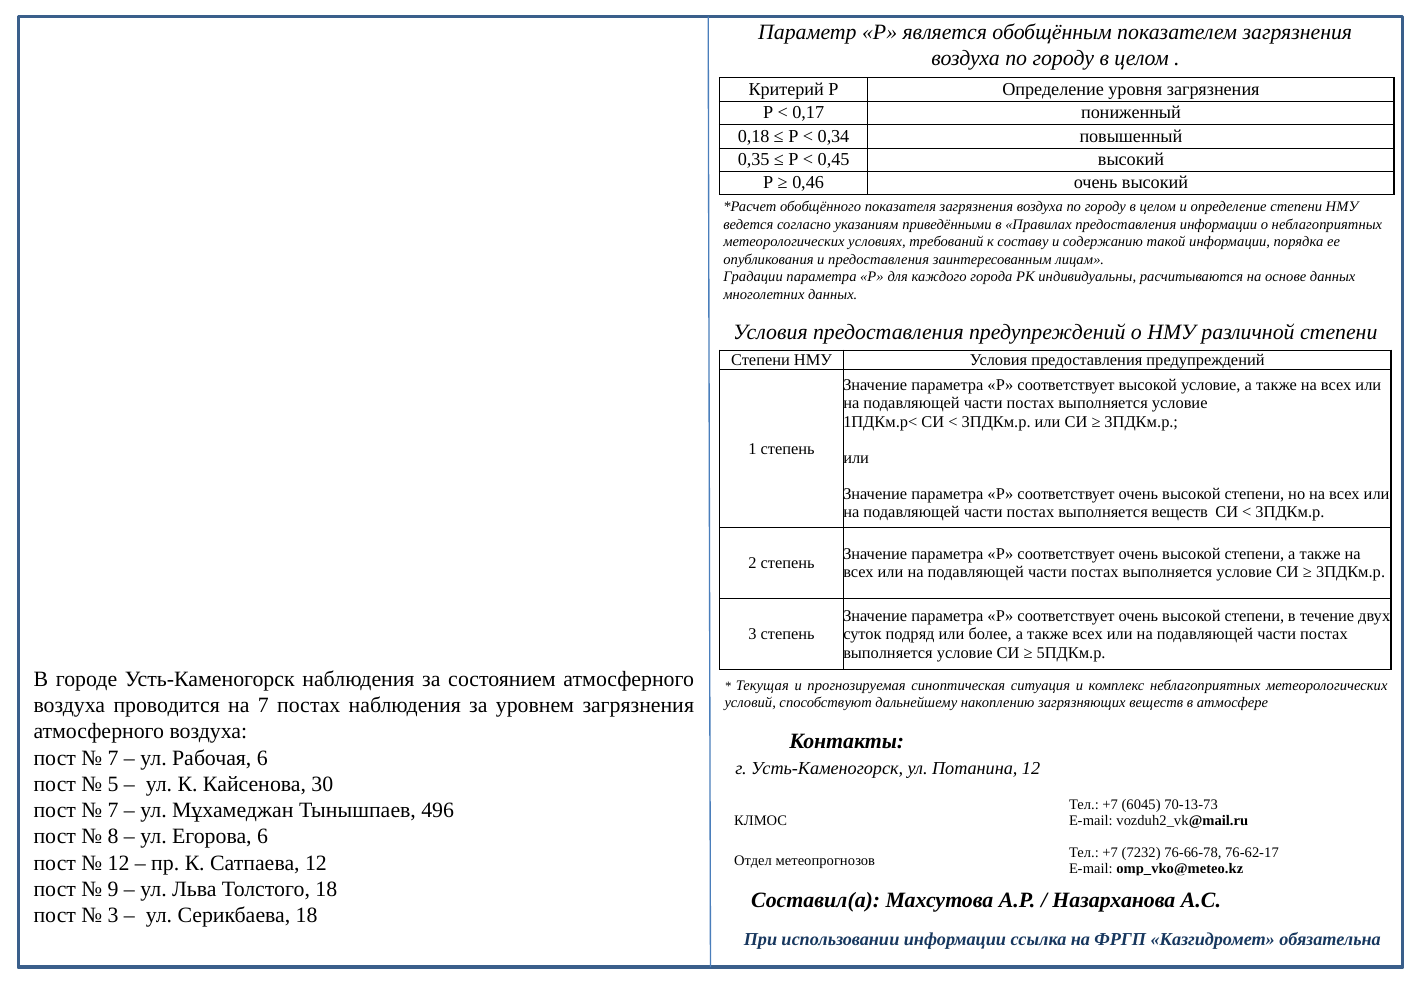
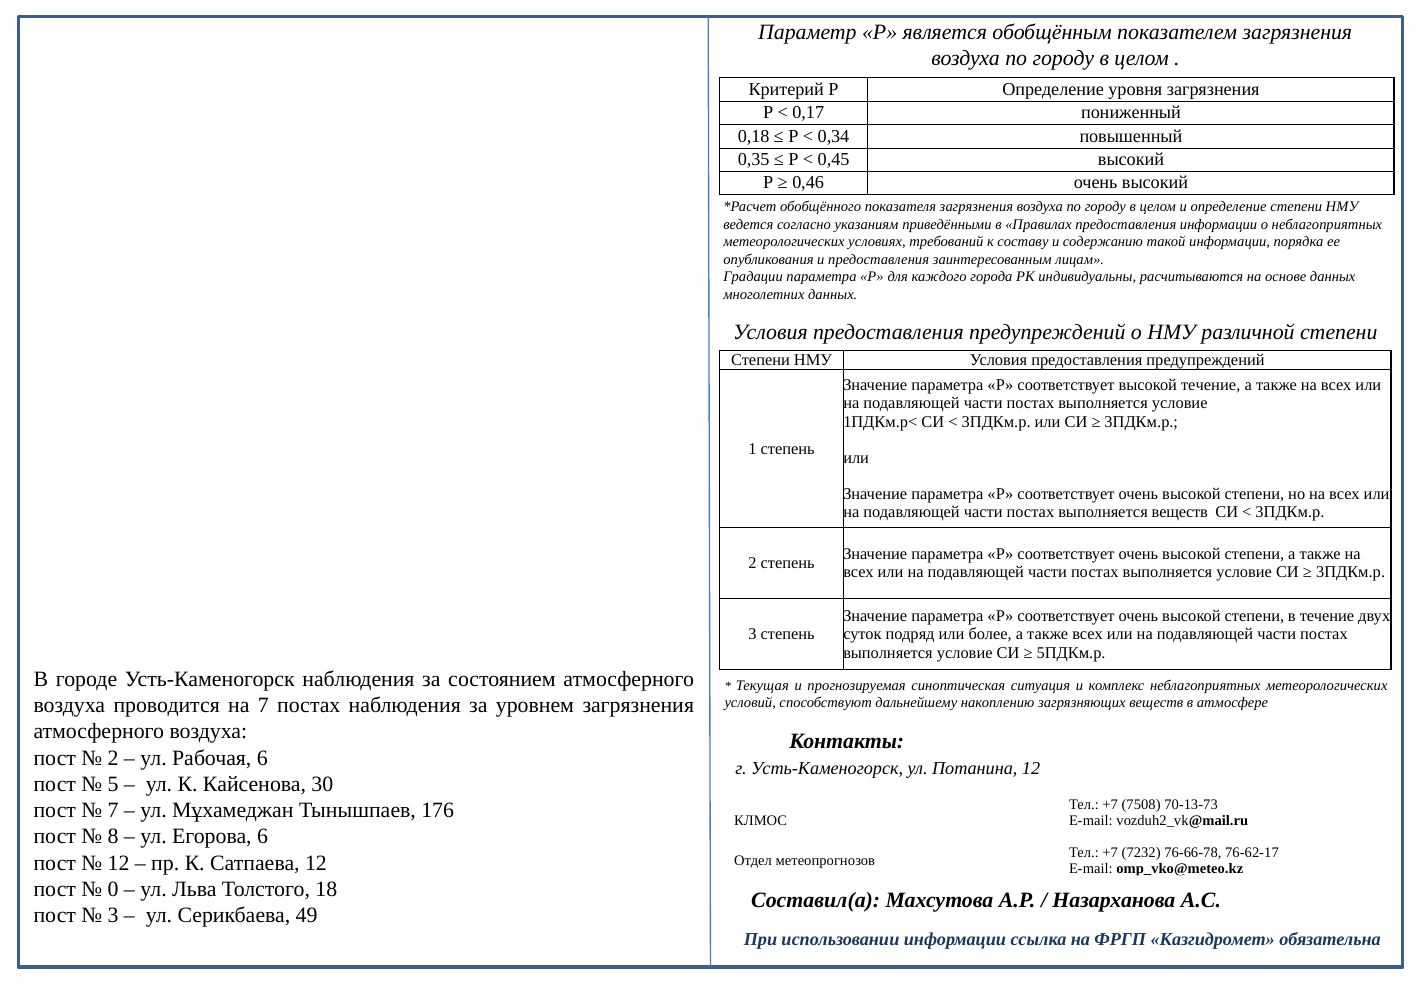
высокой условие: условие -> течение
7 at (113, 758): 7 -> 2
6045: 6045 -> 7508
496: 496 -> 176
9: 9 -> 0
Серикбаева 18: 18 -> 49
